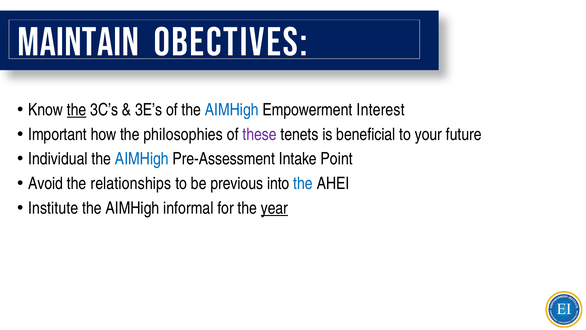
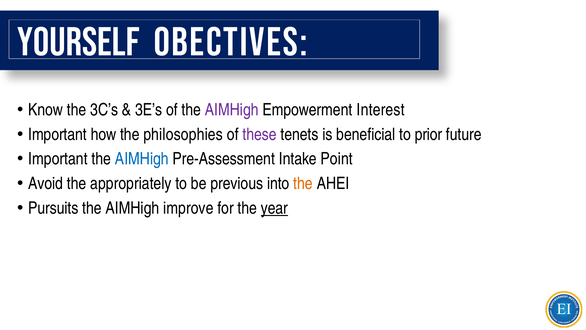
MAINTAIN: MAINTAIN -> YOURSELF
the at (77, 110) underline: present -> none
AIMHigh at (232, 110) colour: blue -> purple
your: your -> prior
Individual at (58, 159): Individual -> Important
relationships: relationships -> appropriately
the at (303, 183) colour: blue -> orange
Institute: Institute -> Pursuits
informal: informal -> improve
